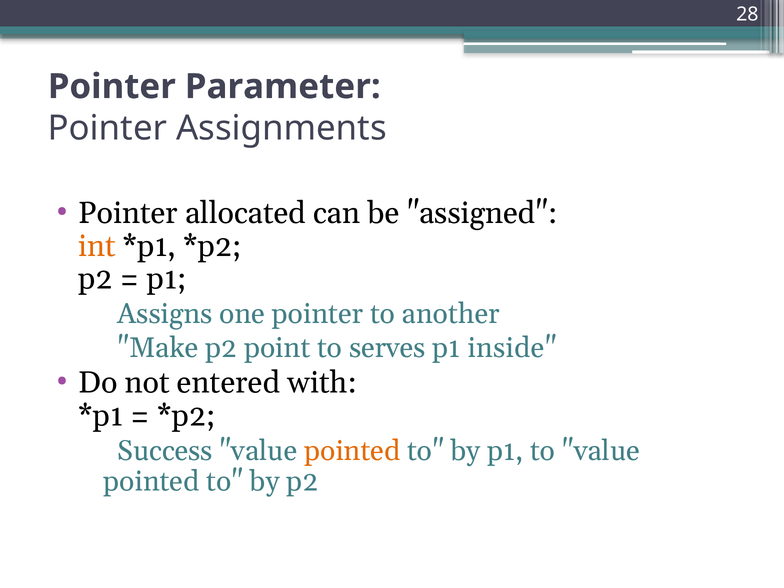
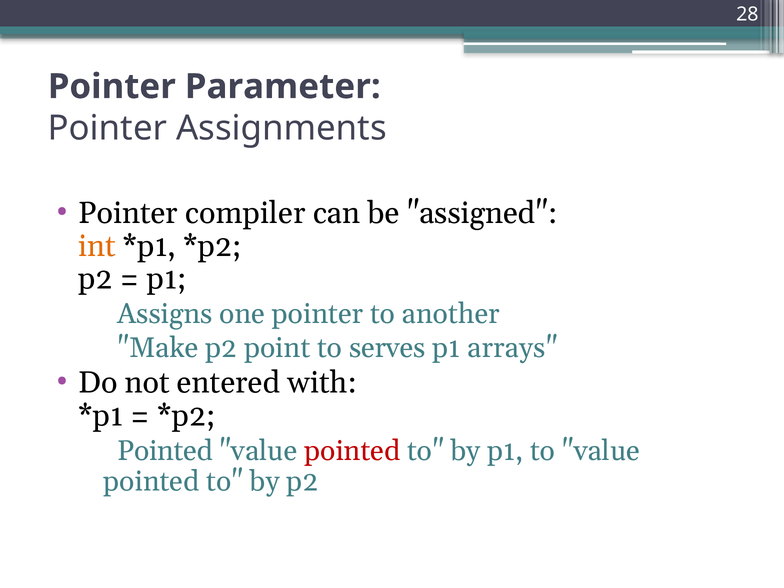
allocated: allocated -> compiler
inside: inside -> arrays
Success at (165, 451): Success -> Pointed
pointed at (352, 451) colour: orange -> red
